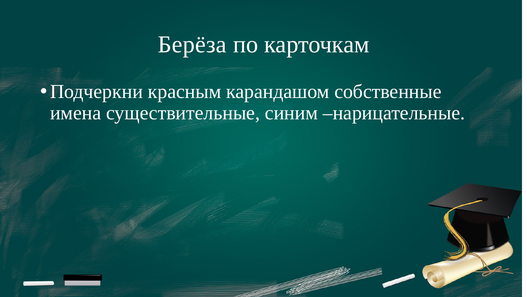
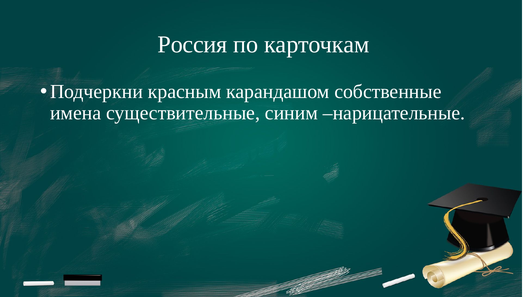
Берёза: Берёза -> Россия
